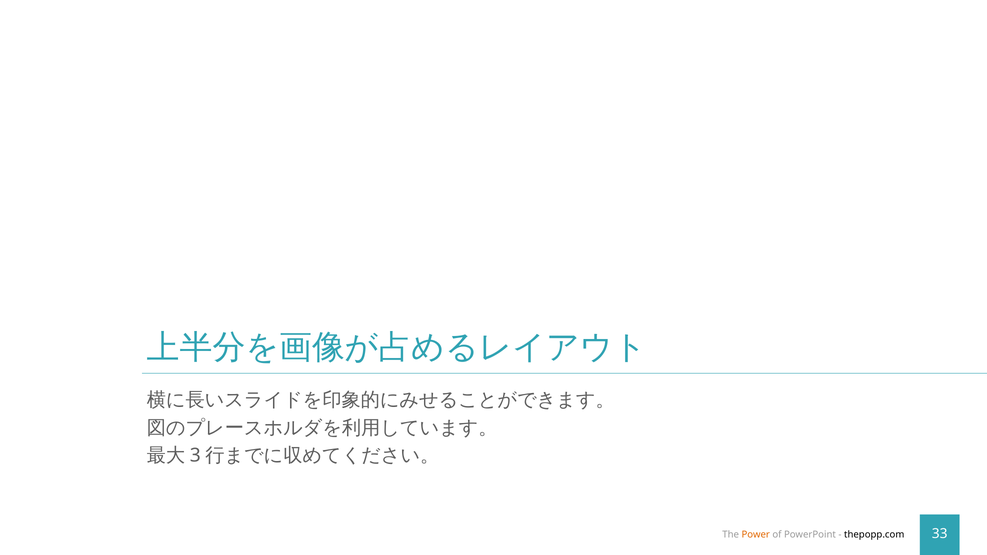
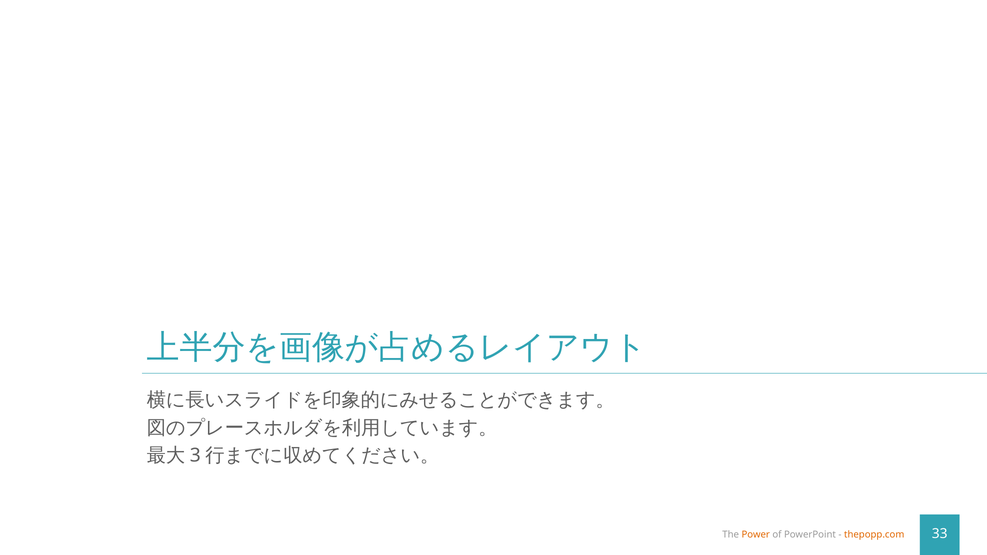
thepopp.com colour: black -> orange
